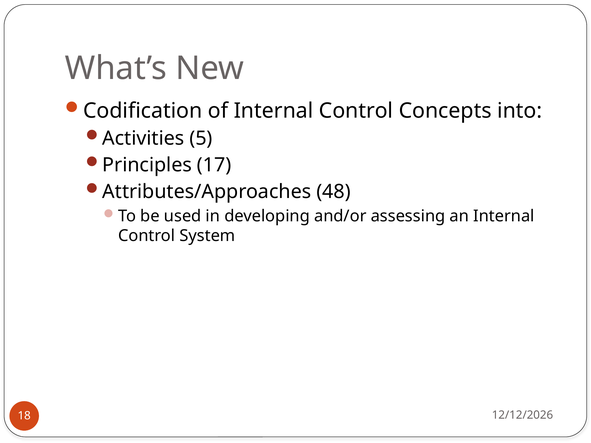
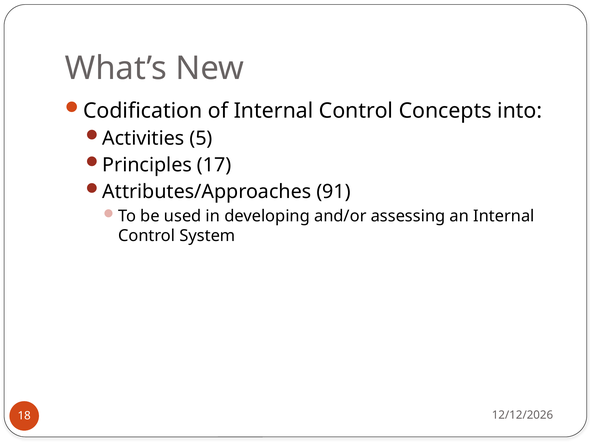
48: 48 -> 91
